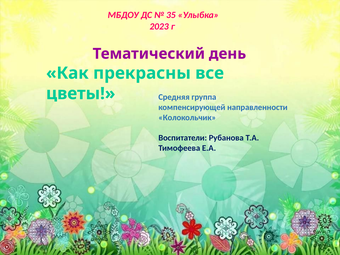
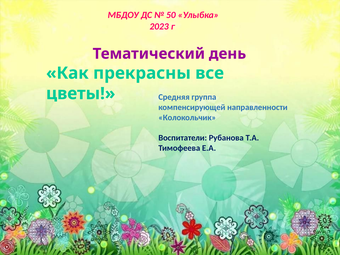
35: 35 -> 50
